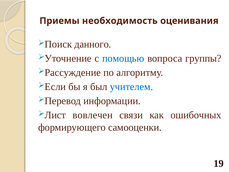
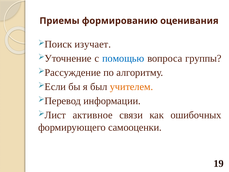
необходимость: необходимость -> формированию
данного: данного -> изучает
учителем colour: blue -> orange
вовлечен: вовлечен -> активное
